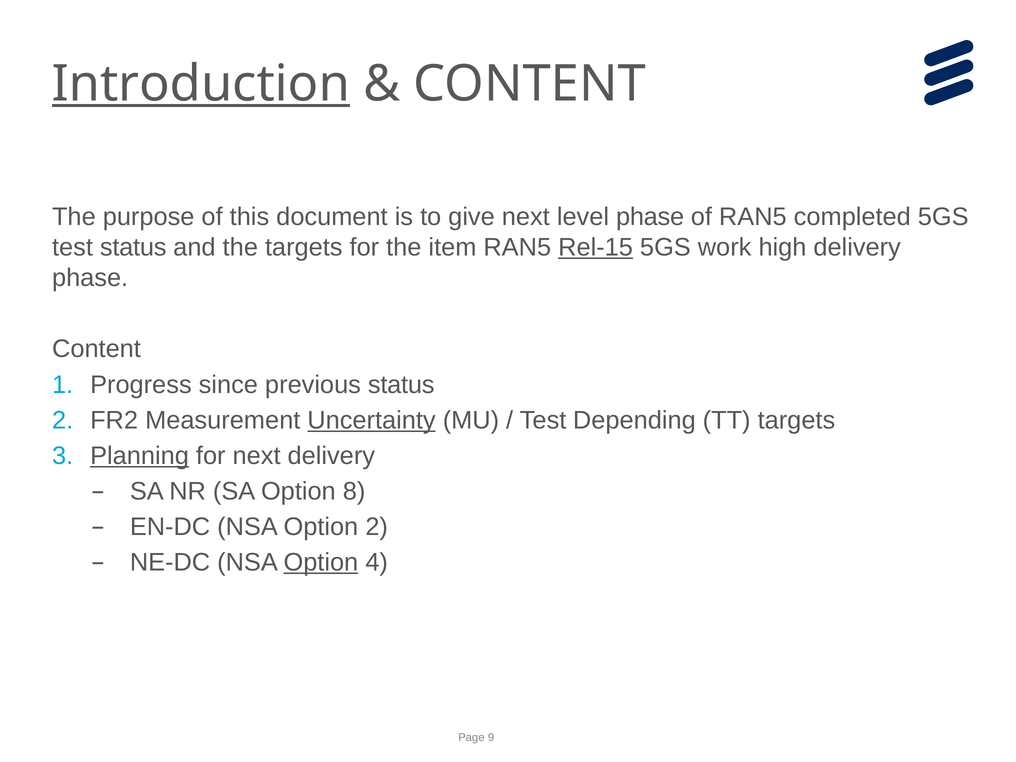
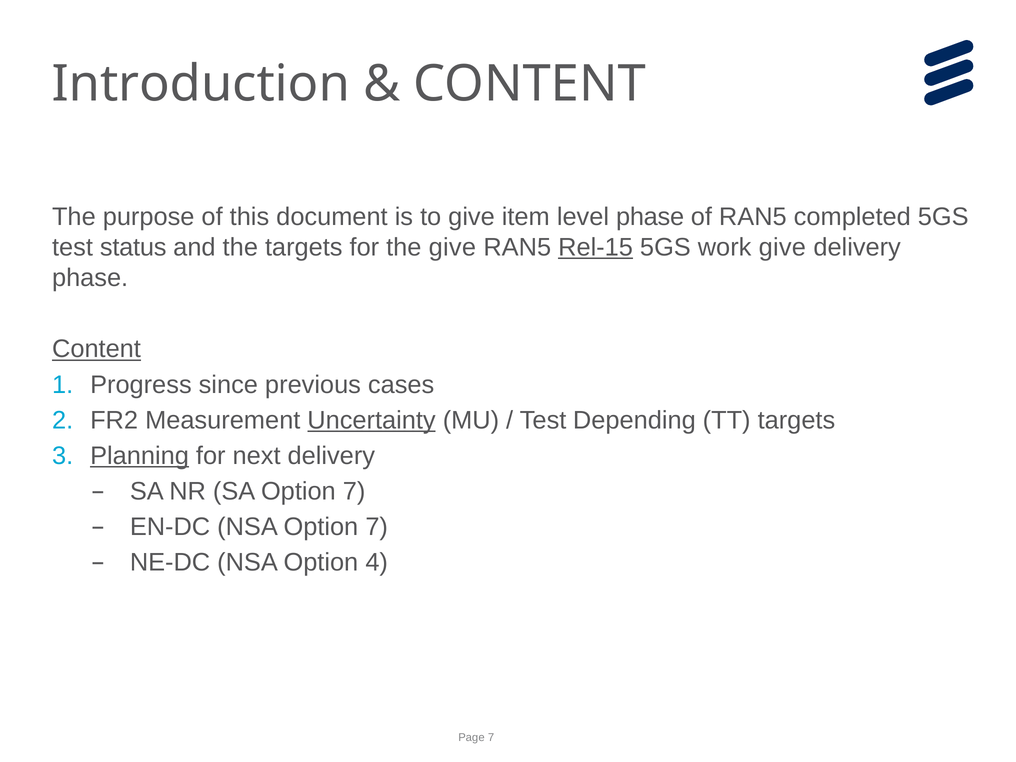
Introduction underline: present -> none
give next: next -> item
the item: item -> give
work high: high -> give
Content at (96, 349) underline: none -> present
previous status: status -> cases
SA Option 8: 8 -> 7
NSA Option 2: 2 -> 7
Option at (321, 562) underline: present -> none
9 at (491, 737): 9 -> 7
